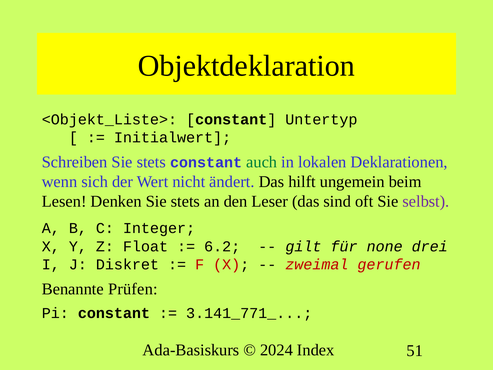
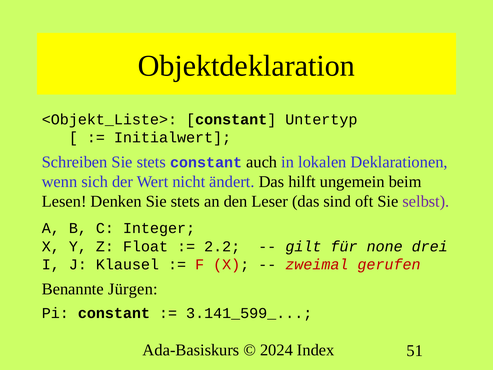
auch colour: green -> black
6.2: 6.2 -> 2.2
Diskret: Diskret -> Klausel
Prüfen: Prüfen -> Jürgen
3.141_771_: 3.141_771_ -> 3.141_599_
